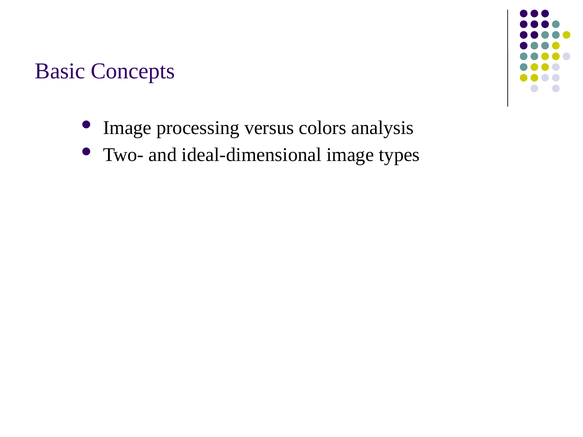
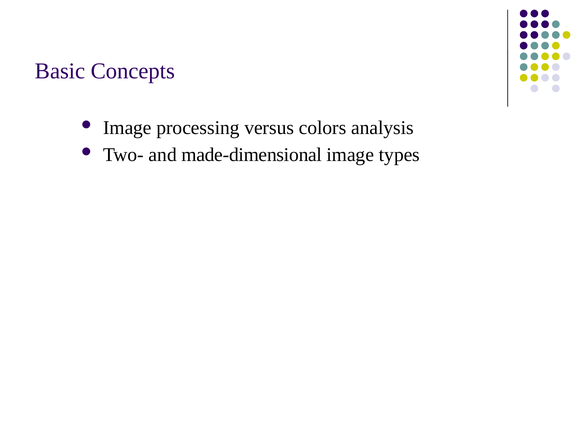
ideal-dimensional: ideal-dimensional -> made-dimensional
